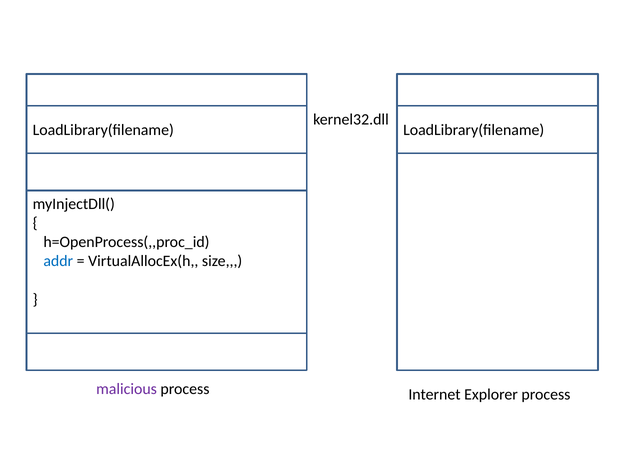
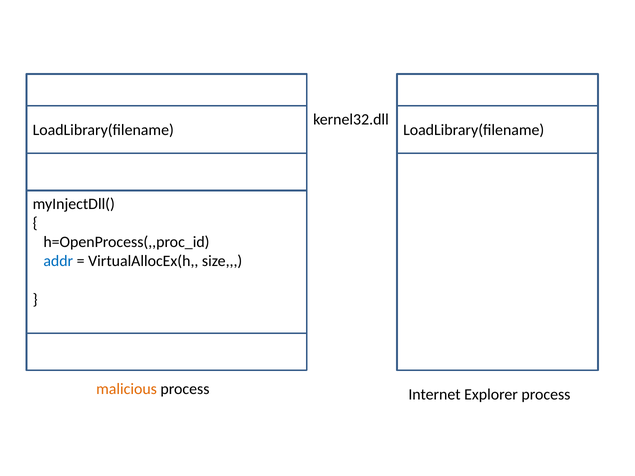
malicious colour: purple -> orange
